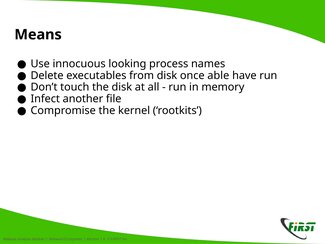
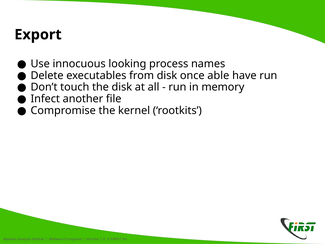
Means: Means -> Export
